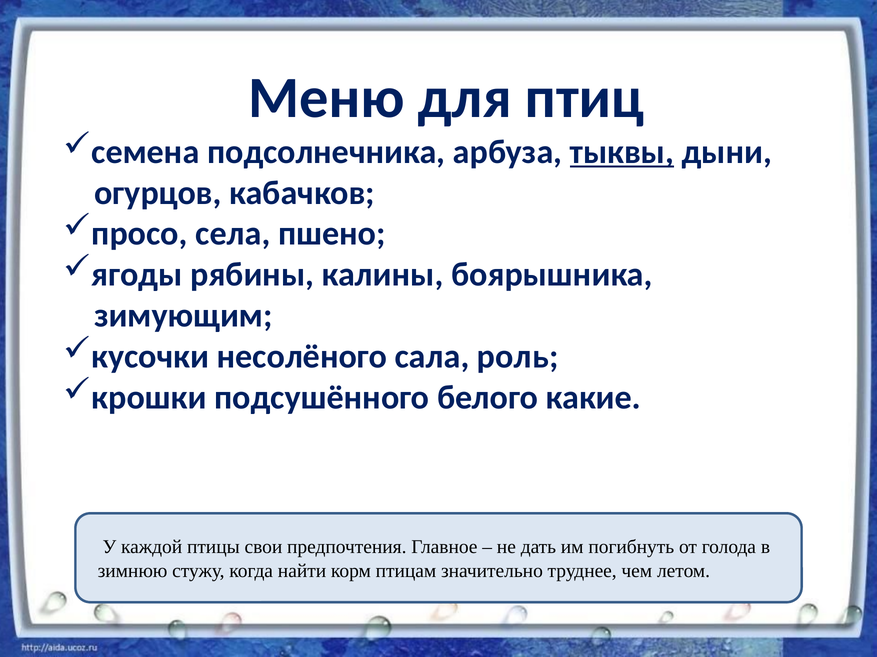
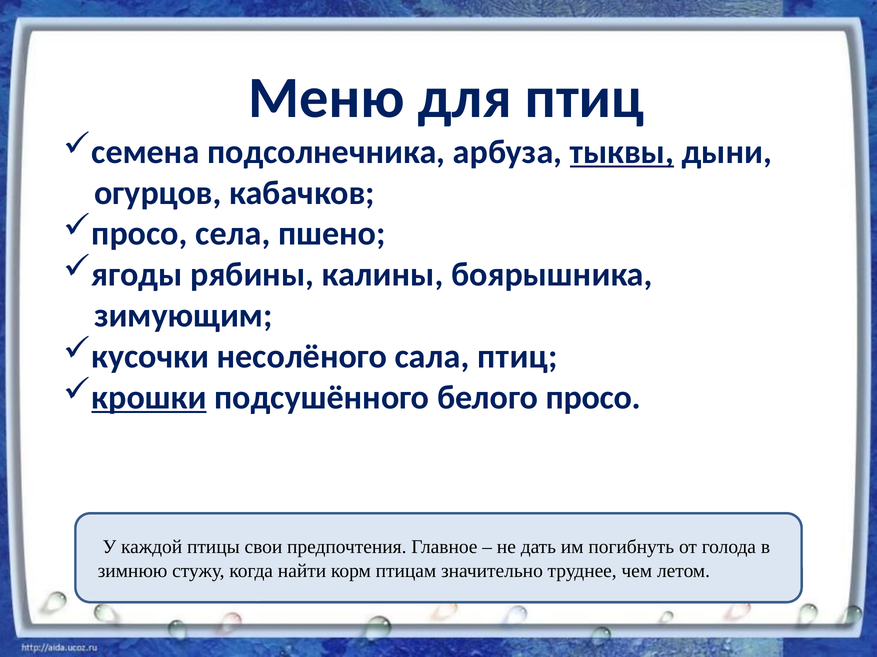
сала роль: роль -> птиц
крошки underline: none -> present
белого какие: какие -> просо
